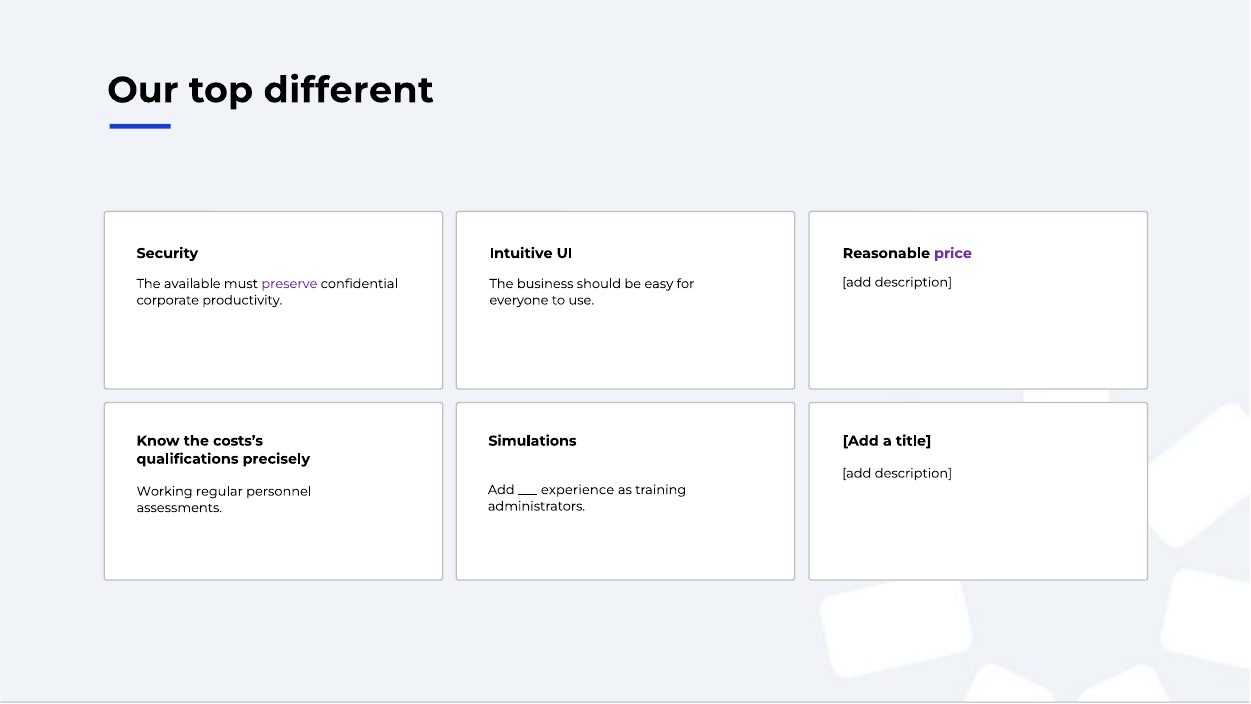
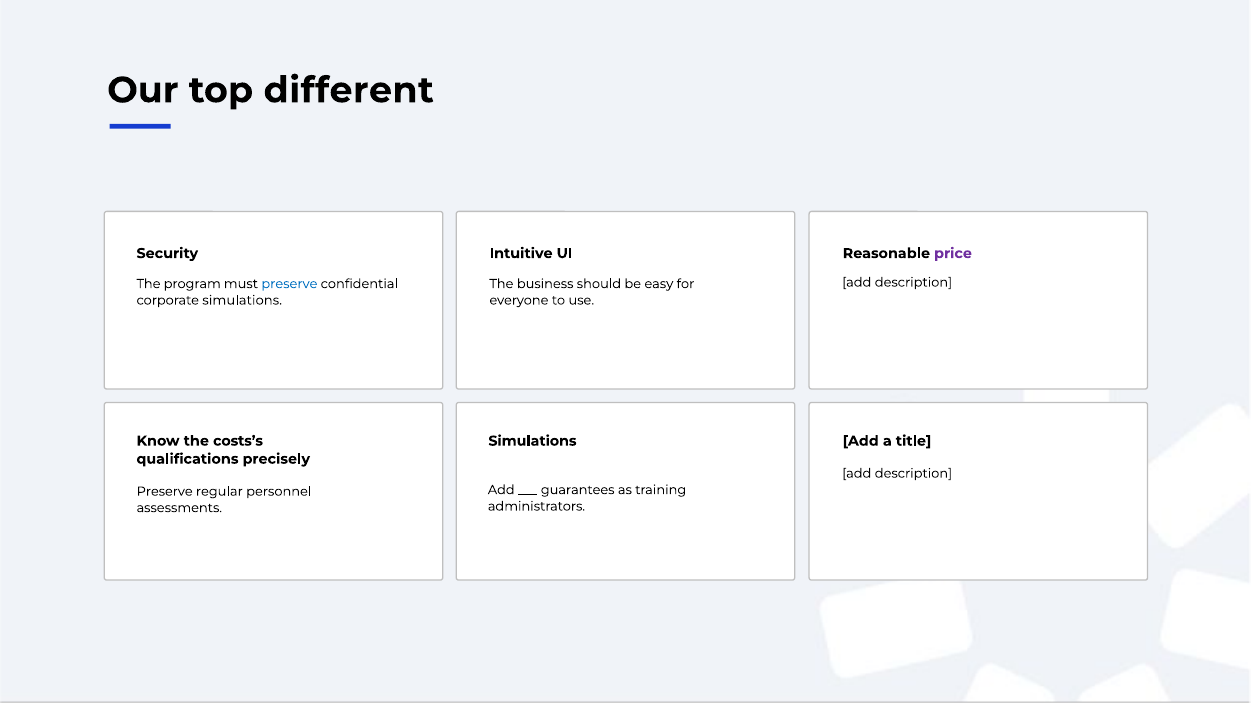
available: available -> program
preserve at (289, 284) colour: purple -> blue
corporate productivity: productivity -> simulations
experience: experience -> guarantees
Working at (165, 491): Working -> Preserve
